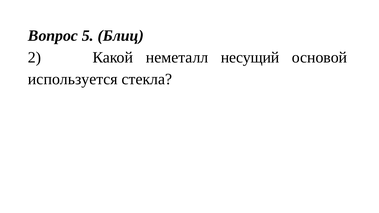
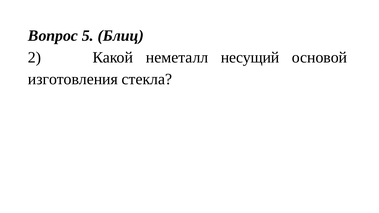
используется: используется -> изготовления
